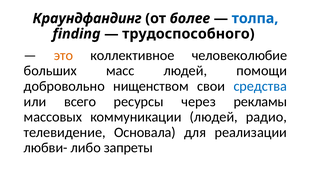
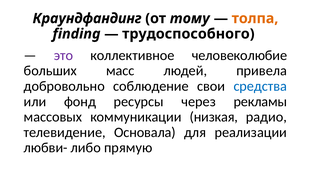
более: более -> тому
толпа colour: blue -> orange
это colour: orange -> purple
помощи: помощи -> привела
нищенством: нищенством -> соблюдение
всего: всего -> фонд
коммуникации людей: людей -> низкая
запреты: запреты -> прямую
